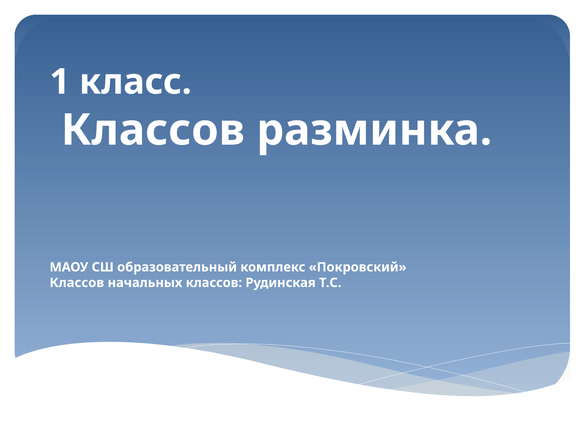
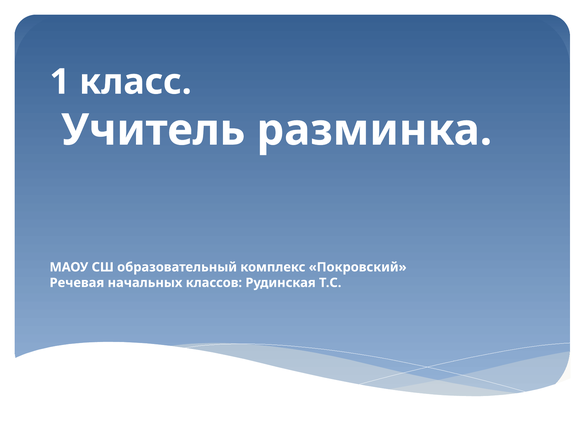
Классов at (153, 130): Классов -> Учитель
Классов at (77, 283): Классов -> Речевая
